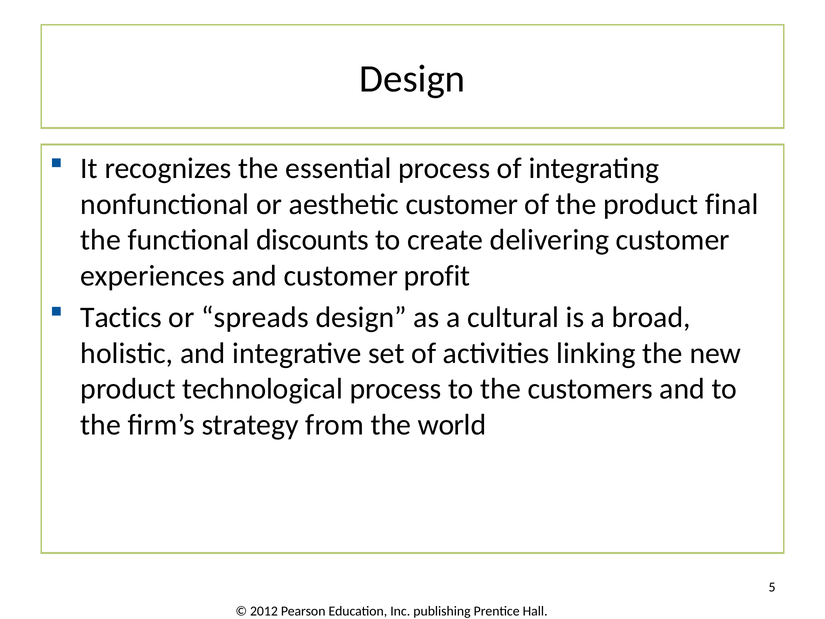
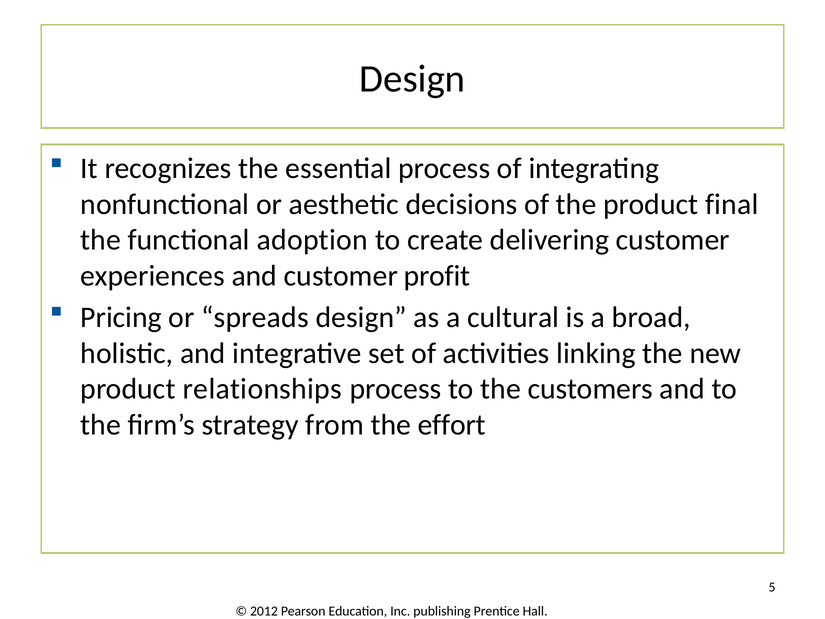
aesthetic customer: customer -> decisions
discounts: discounts -> adoption
Tactics: Tactics -> Pricing
technological: technological -> relationships
world: world -> effort
